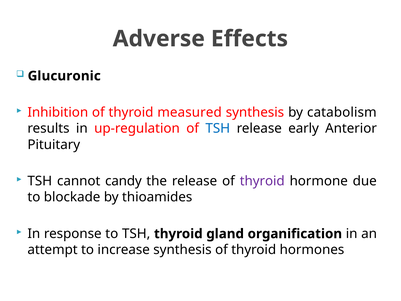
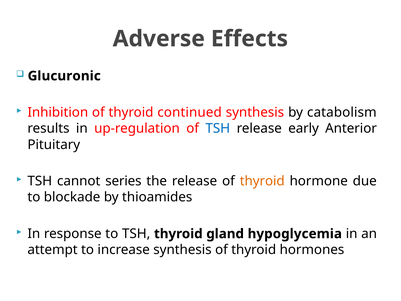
measured: measured -> continued
candy: candy -> series
thyroid at (262, 181) colour: purple -> orange
organification: organification -> hypoglycemia
